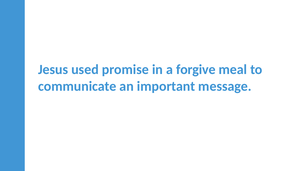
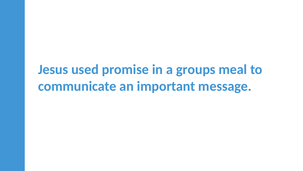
forgive: forgive -> groups
